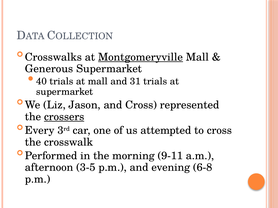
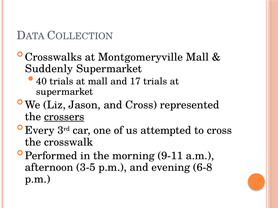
Montgomeryville underline: present -> none
Generous: Generous -> Suddenly
31: 31 -> 17
